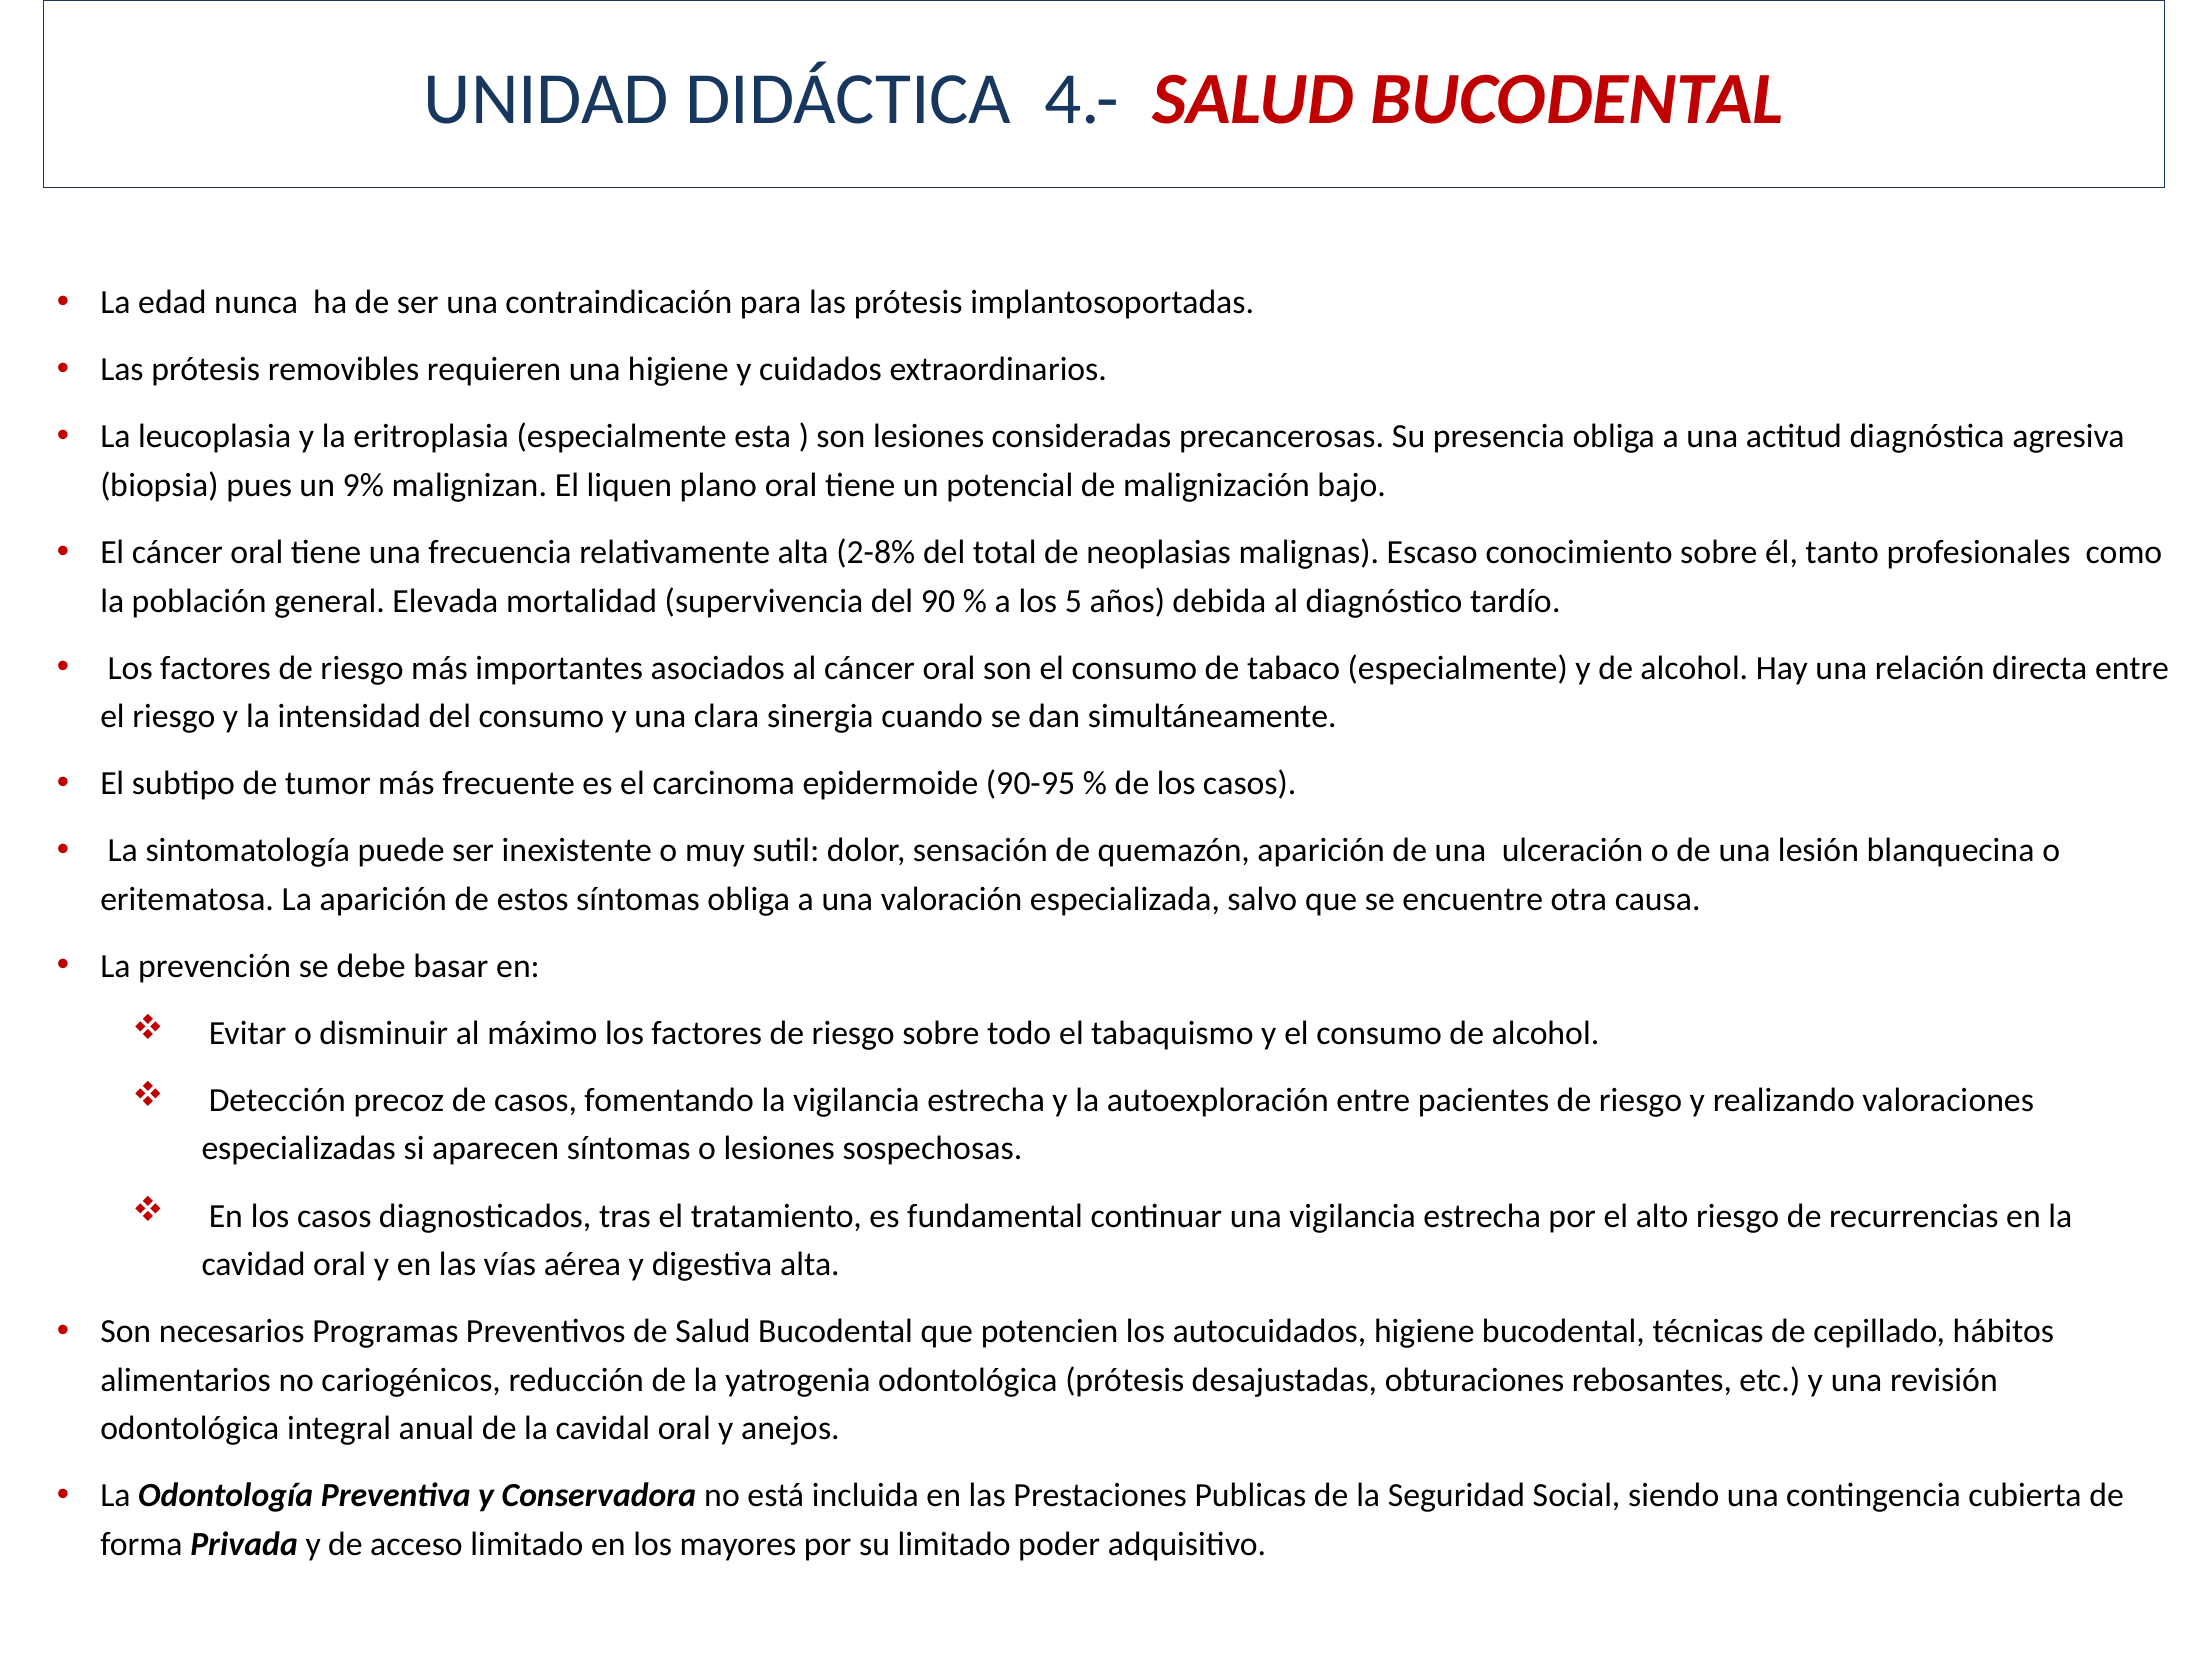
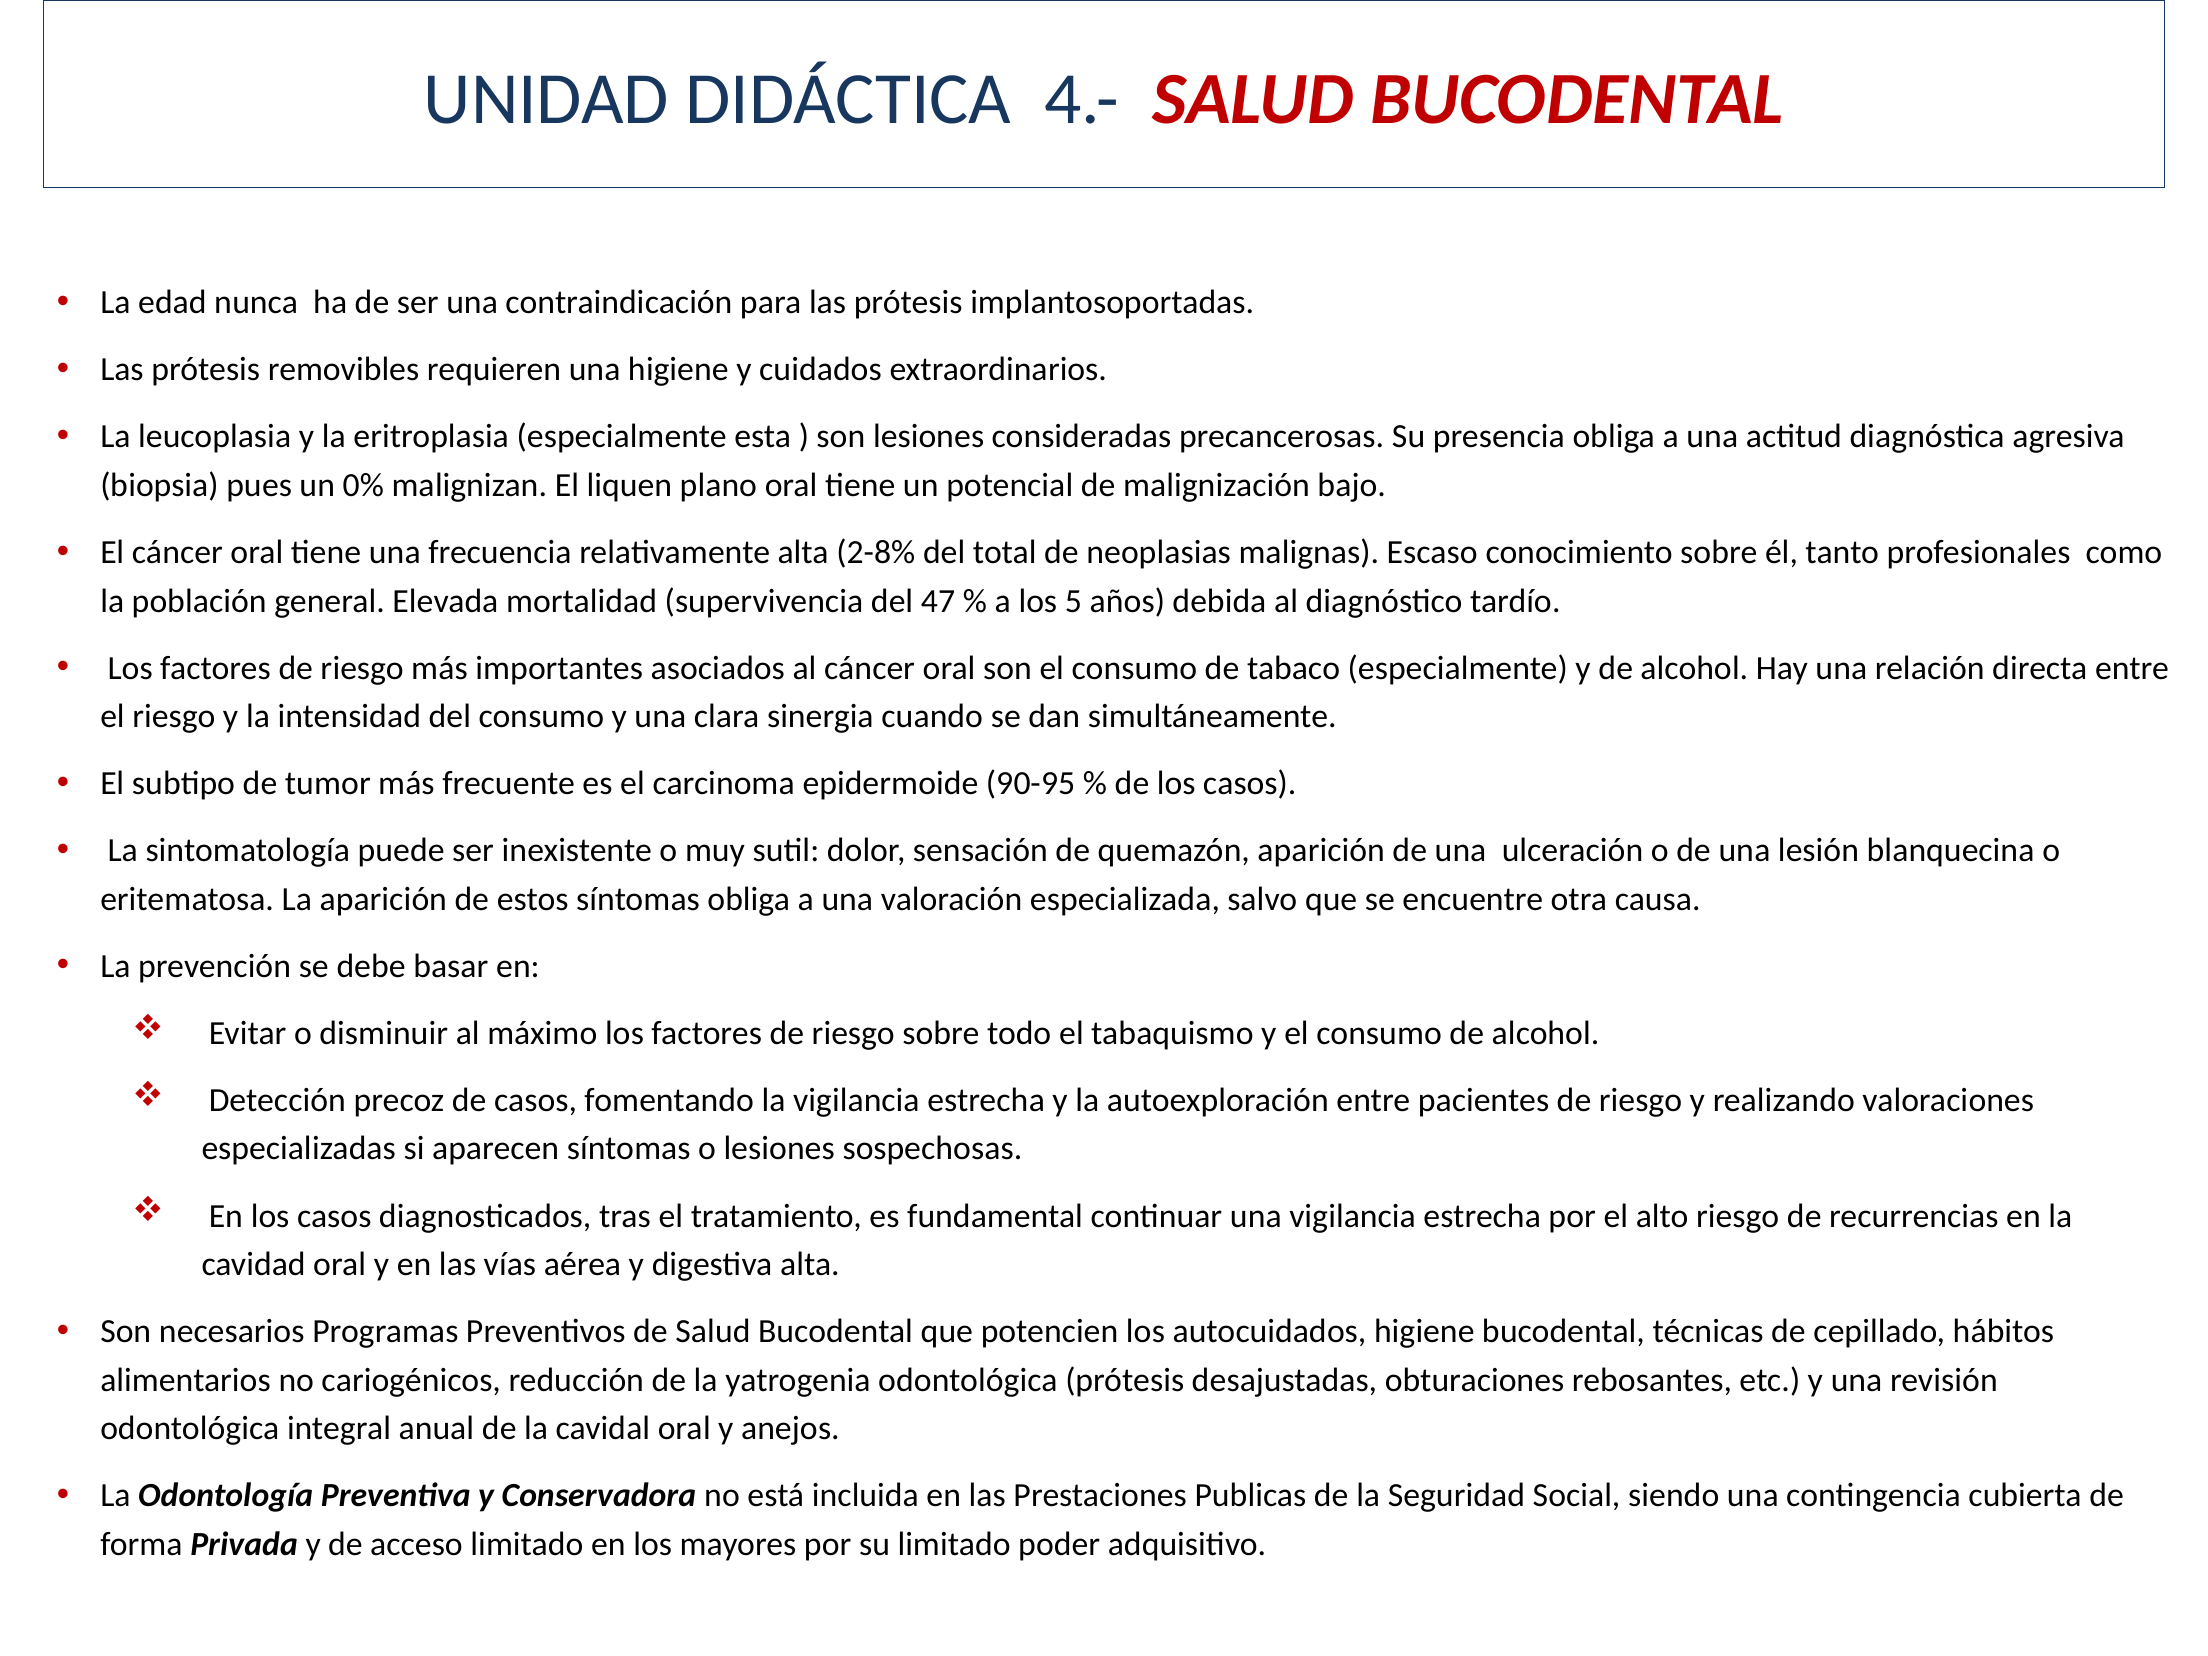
9%: 9% -> 0%
90: 90 -> 47
